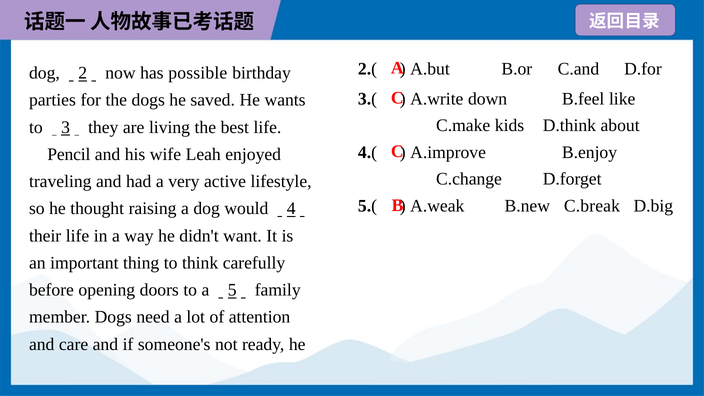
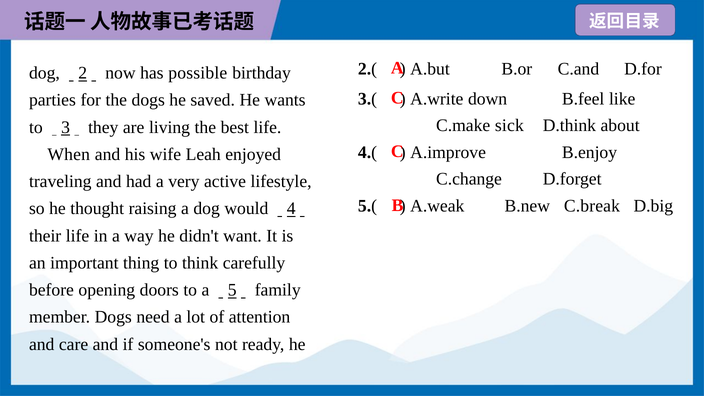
kids: kids -> sick
Pencil: Pencil -> When
